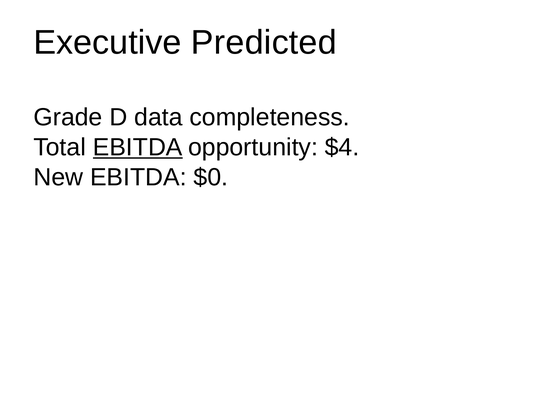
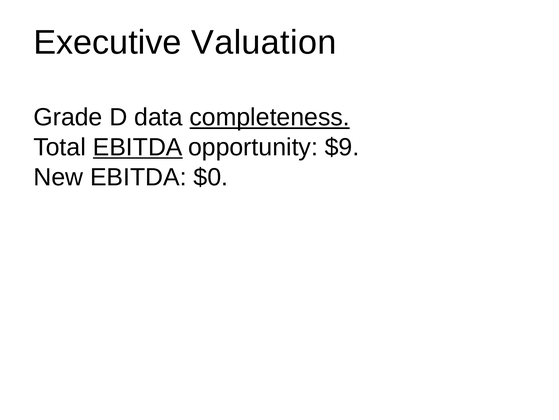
Predicted: Predicted -> Valuation
completeness underline: none -> present
$4: $4 -> $9
